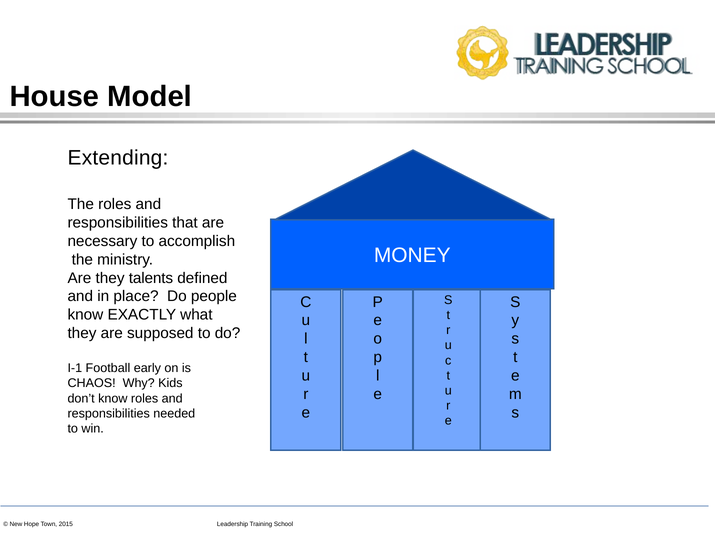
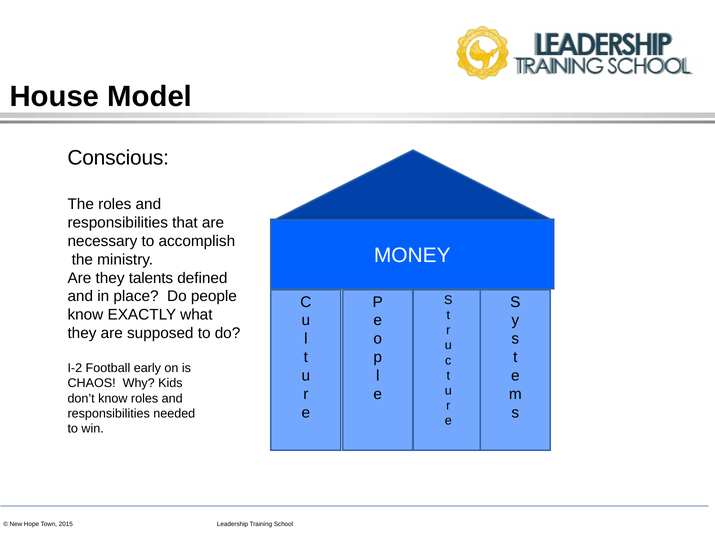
Extending: Extending -> Conscious
I-1: I-1 -> I-2
